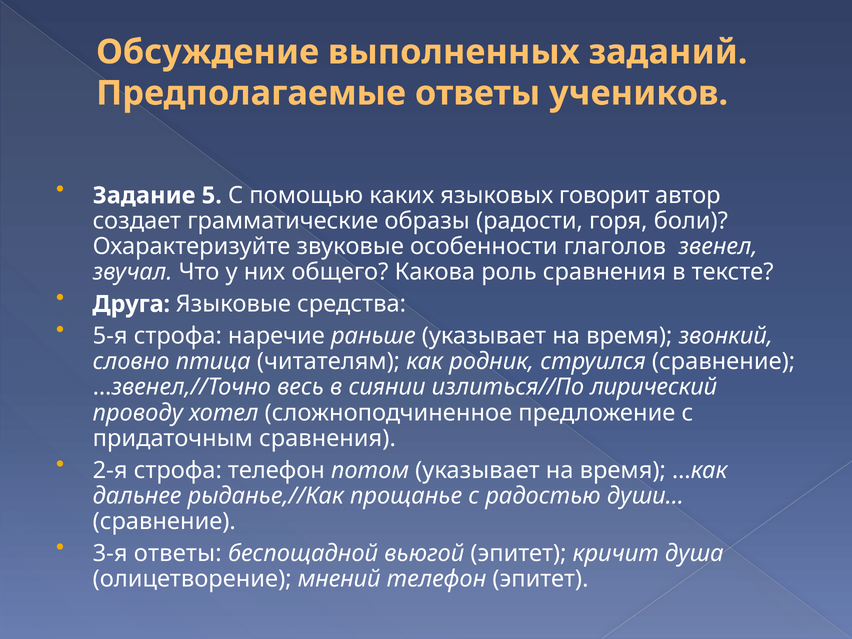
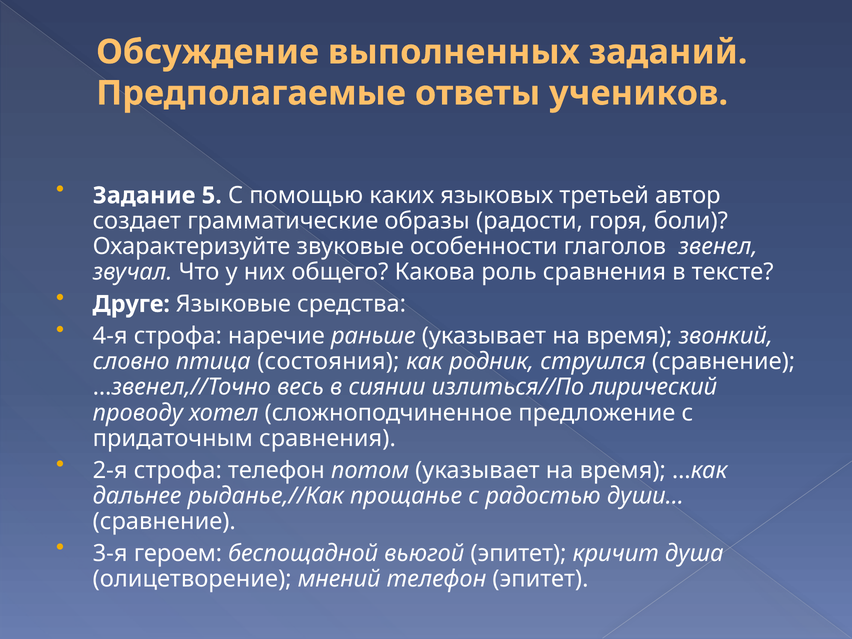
говорит: говорит -> третьей
Друга: Друга -> Друге
5-я: 5-я -> 4-я
читателям: читателям -> состояния
3-я ответы: ответы -> героем
